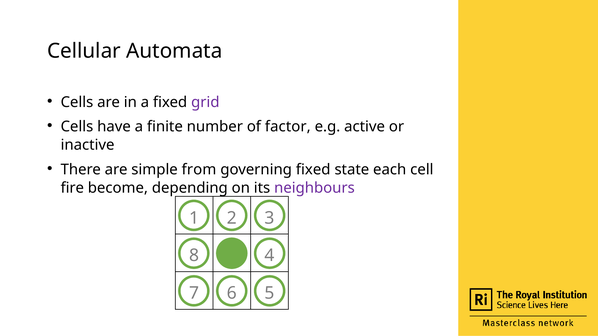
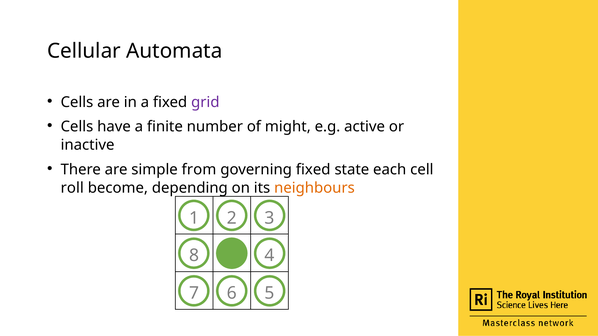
factor: factor -> might
fire: fire -> roll
neighbours colour: purple -> orange
